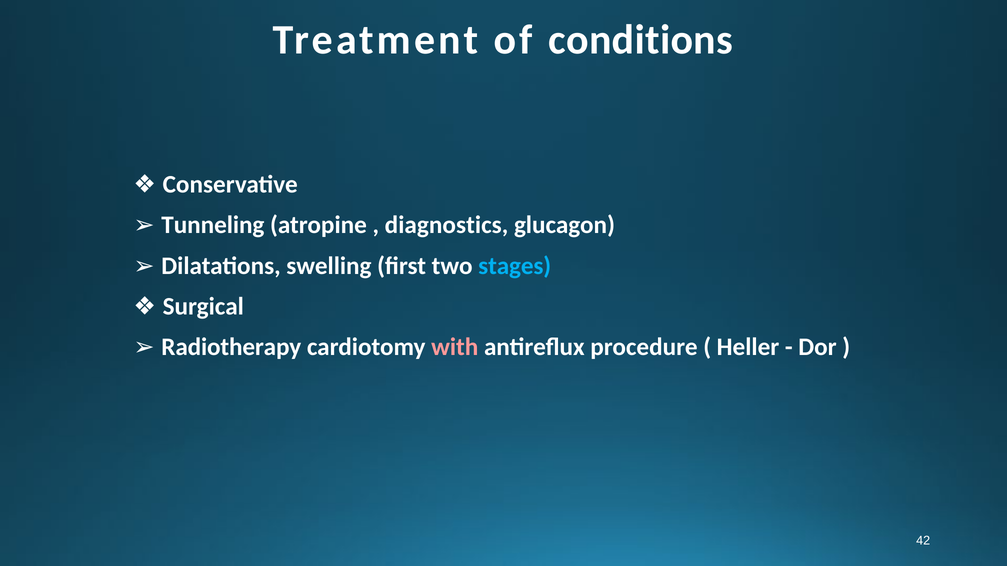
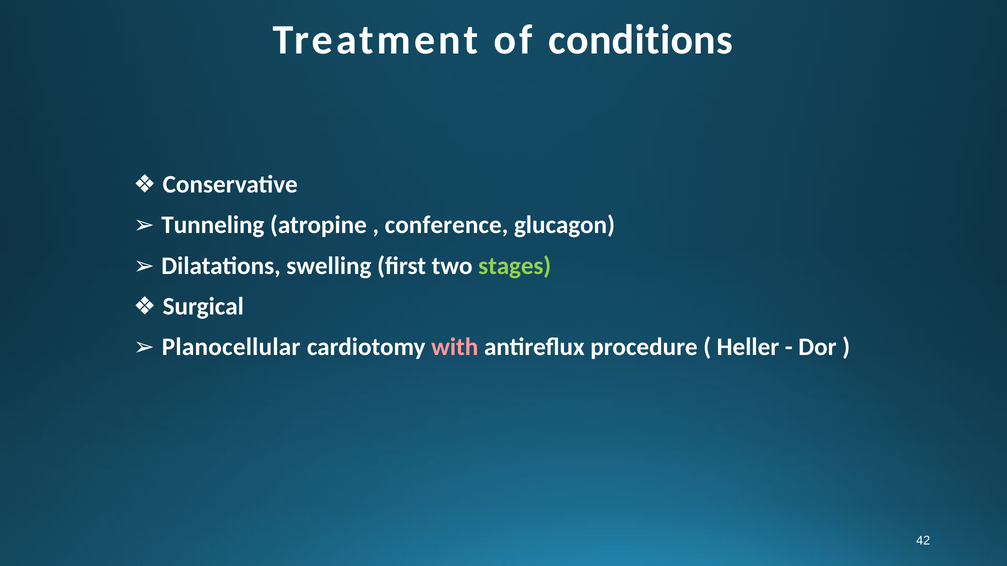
diagnostics: diagnostics -> conference
stages colour: light blue -> light green
Radiotherapy: Radiotherapy -> Planocellular
